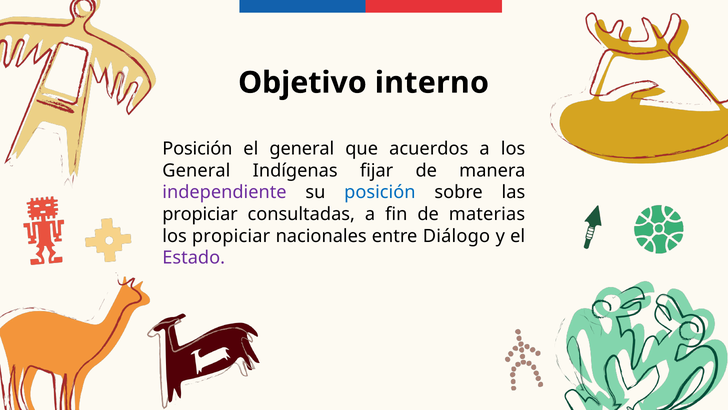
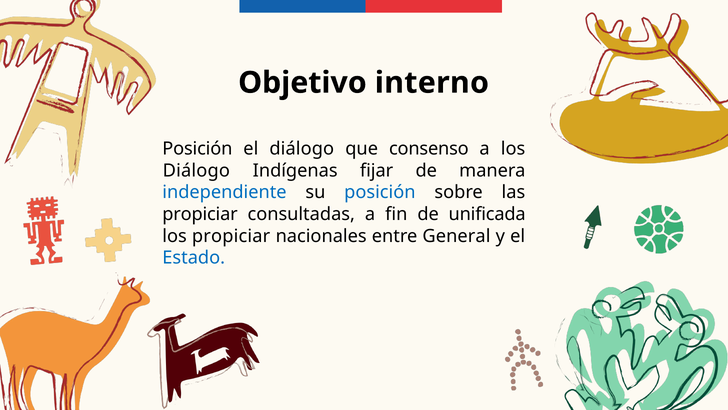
el general: general -> diálogo
acuerdos: acuerdos -> consenso
General at (196, 170): General -> Diálogo
independiente colour: purple -> blue
materias: materias -> unificada
Diálogo: Diálogo -> General
Estado colour: purple -> blue
